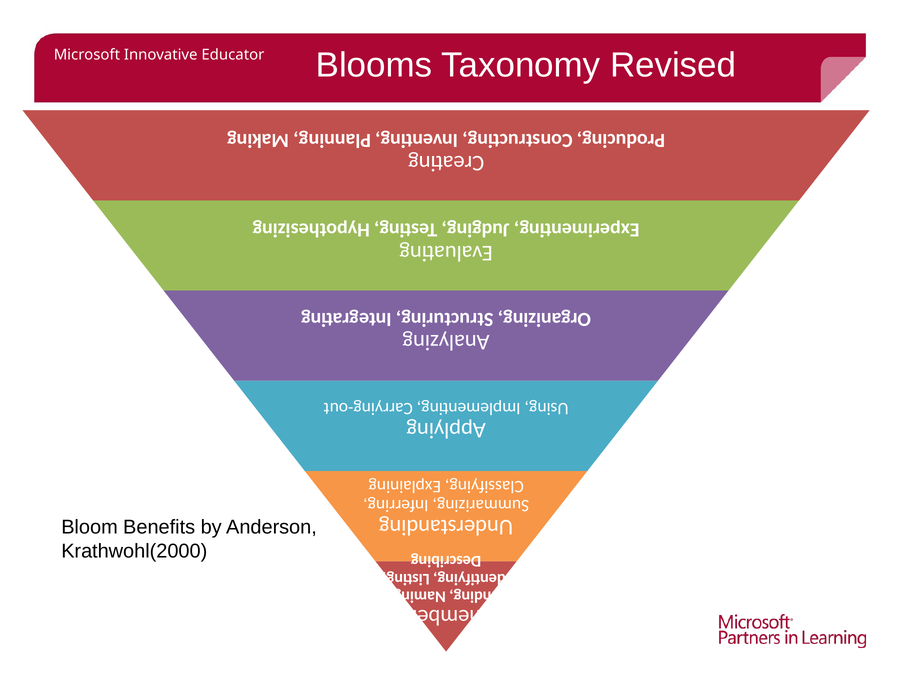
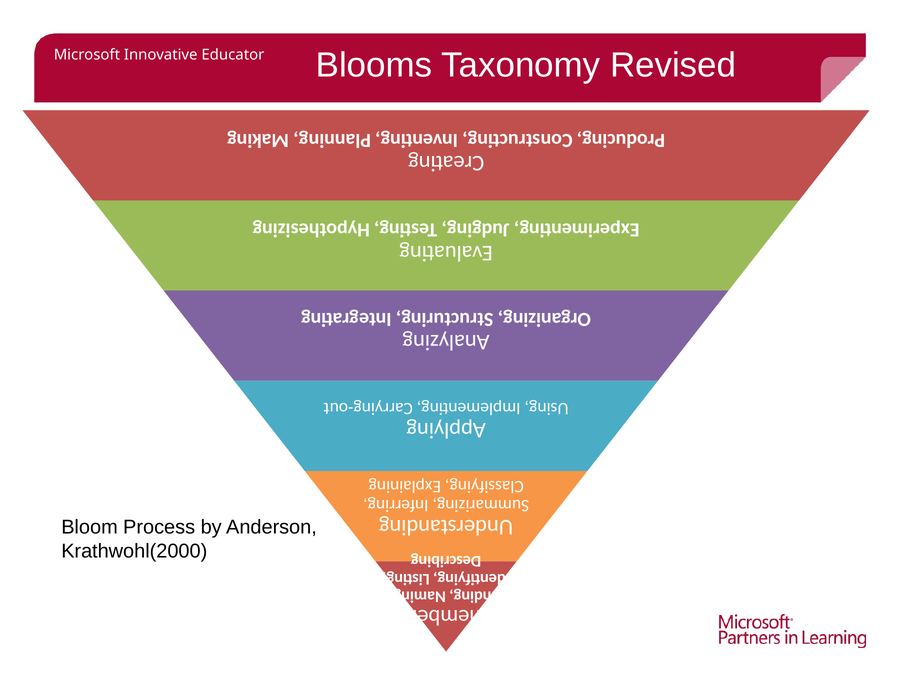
Benefits: Benefits -> Process
